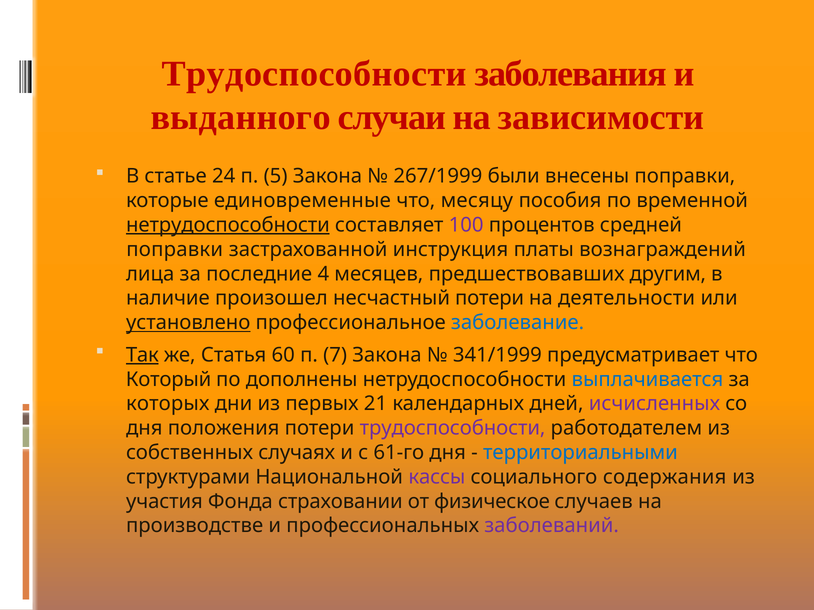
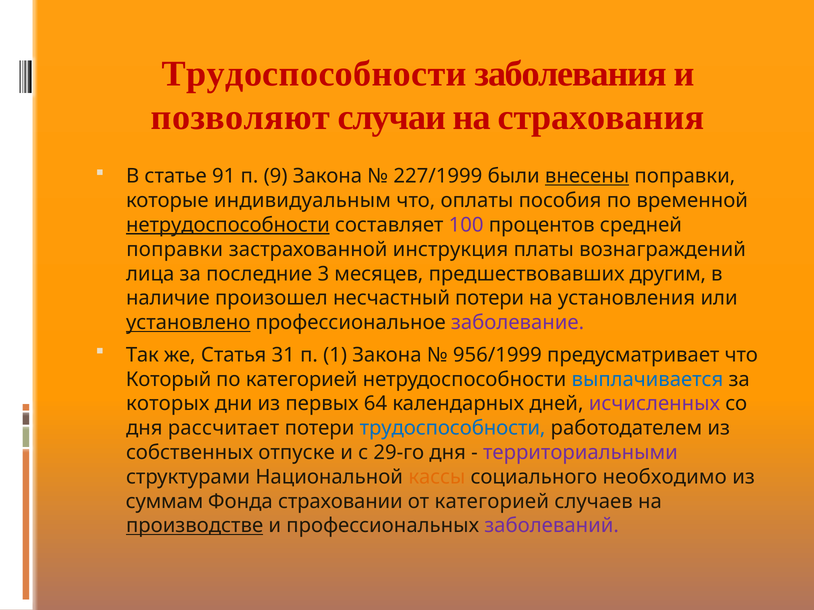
выданного: выданного -> позволяют
зависимости: зависимости -> страхования
24: 24 -> 91
5: 5 -> 9
267/1999: 267/1999 -> 227/1999
внесены underline: none -> present
единовременные: единовременные -> индивидуальным
месяцу: месяцу -> оплаты
4: 4 -> 3
деятельности: деятельности -> установления
заболевание colour: blue -> purple
Так underline: present -> none
60: 60 -> 31
7: 7 -> 1
341/1999: 341/1999 -> 956/1999
по дополнены: дополнены -> категорией
21: 21 -> 64
положения: положения -> рассчитает
трудоспособности at (453, 429) colour: purple -> blue
случаях: случаях -> отпуске
61-го: 61-го -> 29-го
территориальными colour: blue -> purple
кассы colour: purple -> orange
содержания: содержания -> необходимо
участия: участия -> суммам
от физическое: физическое -> категорией
производстве underline: none -> present
